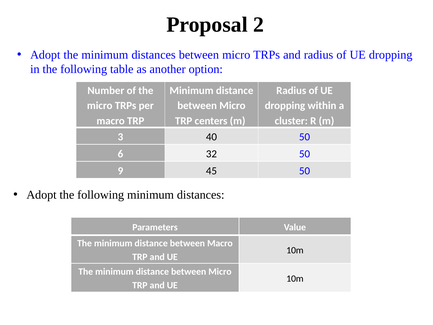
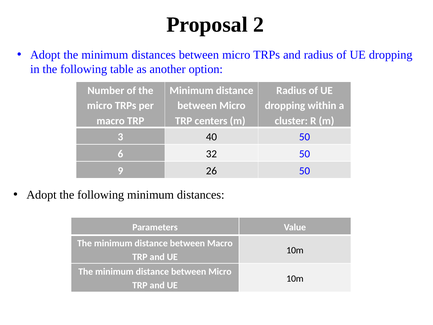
45: 45 -> 26
